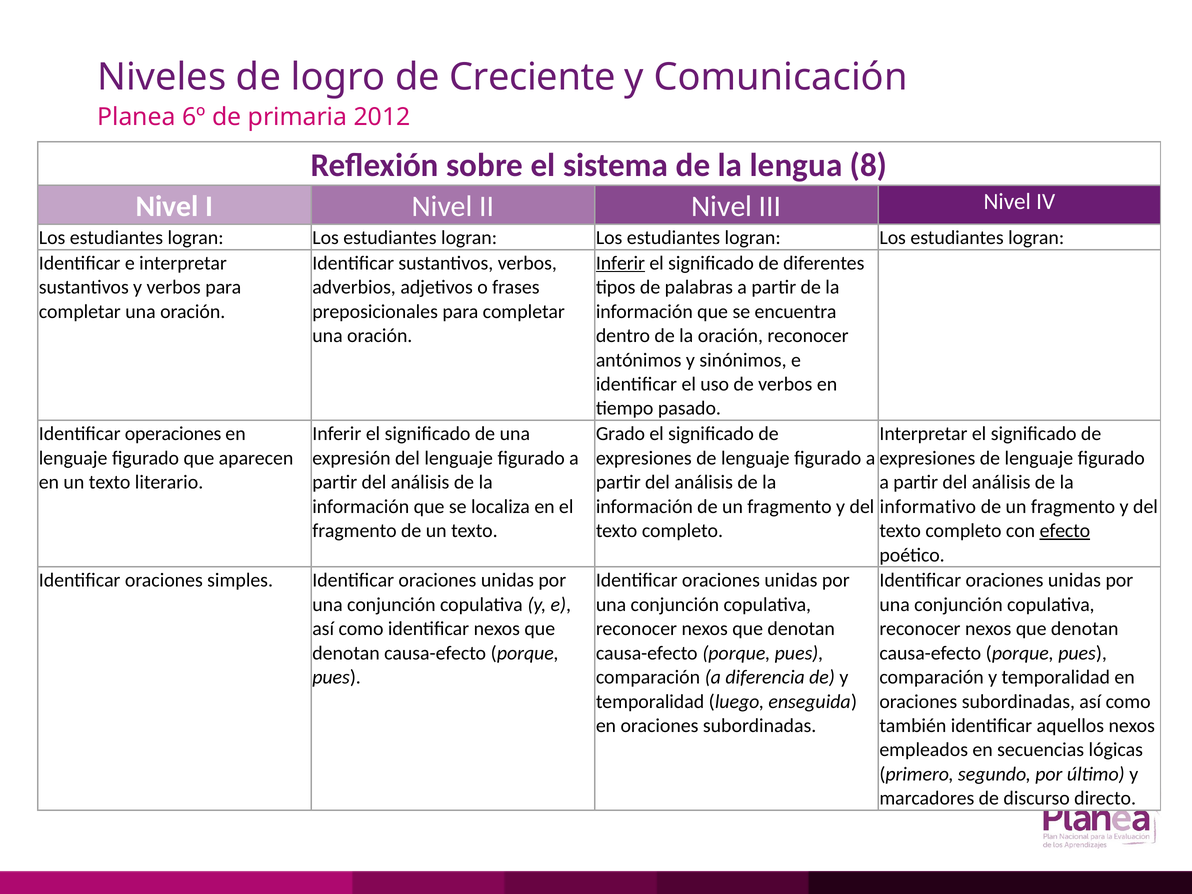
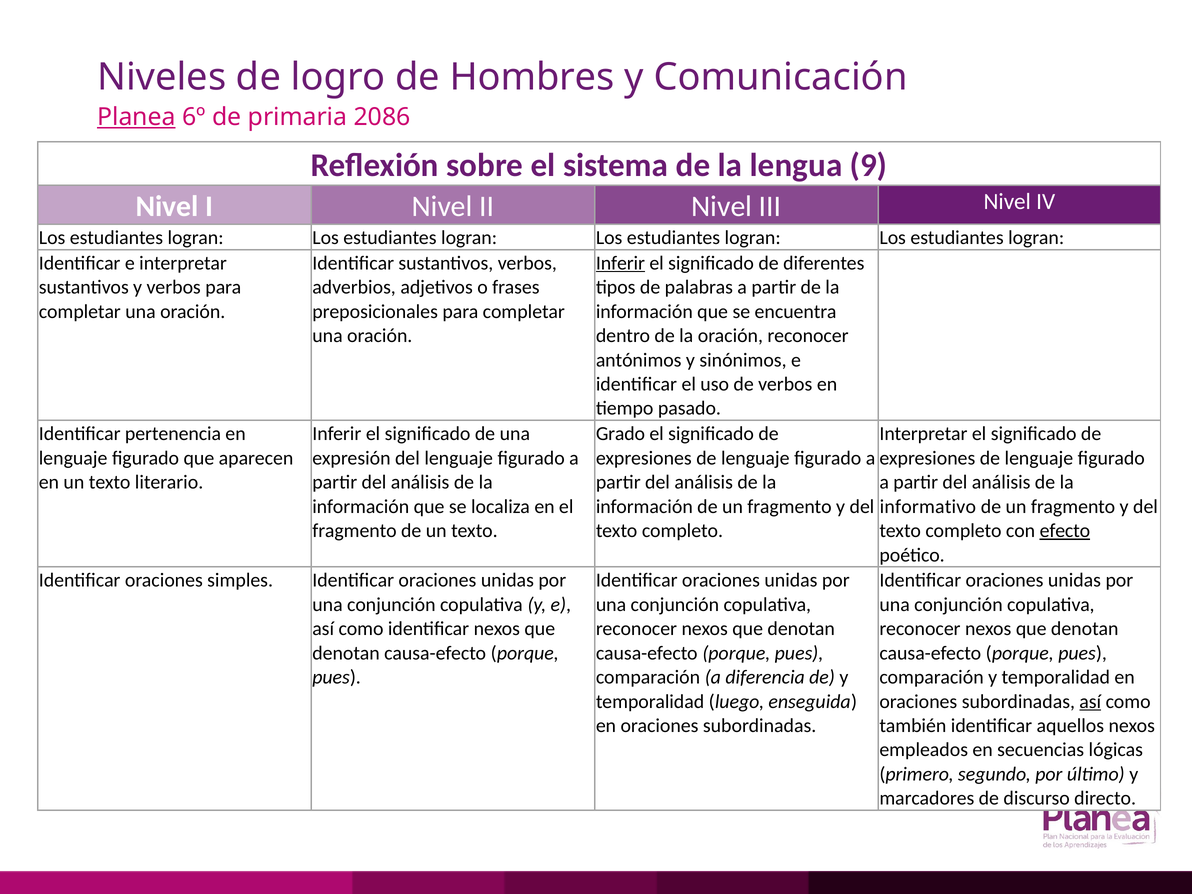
Creciente: Creciente -> Hombres
Planea underline: none -> present
2012: 2012 -> 2086
8: 8 -> 9
operaciones: operaciones -> pertenencia
así at (1090, 702) underline: none -> present
